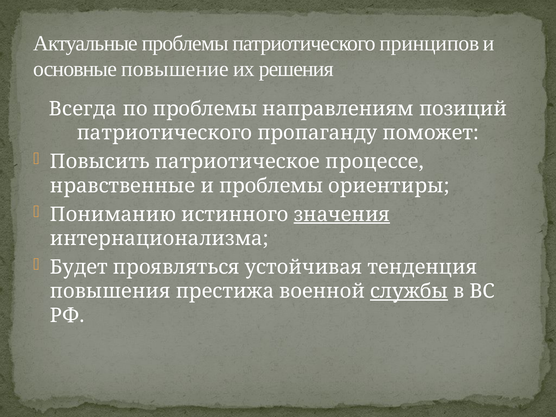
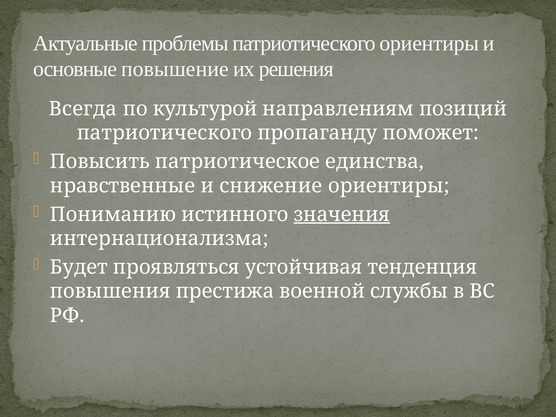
патриотического принципов: принципов -> ориентиры
по проблемы: проблемы -> культурой
процессе: процессе -> единства
и проблемы: проблемы -> снижение
службы underline: present -> none
